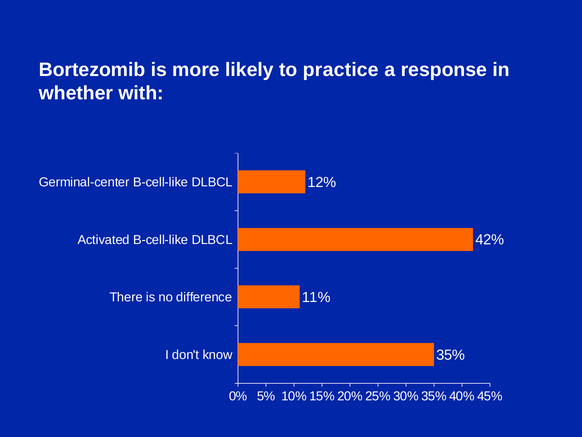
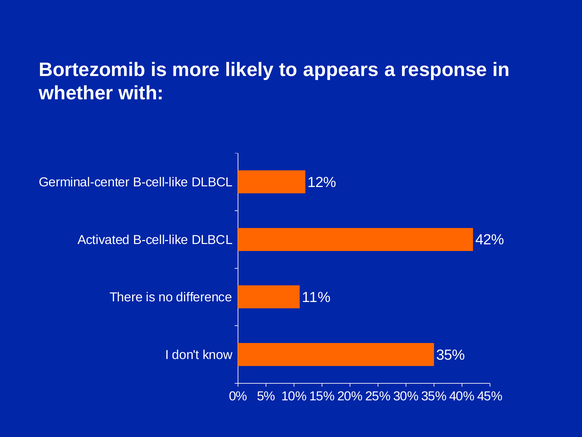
practice: practice -> appears
